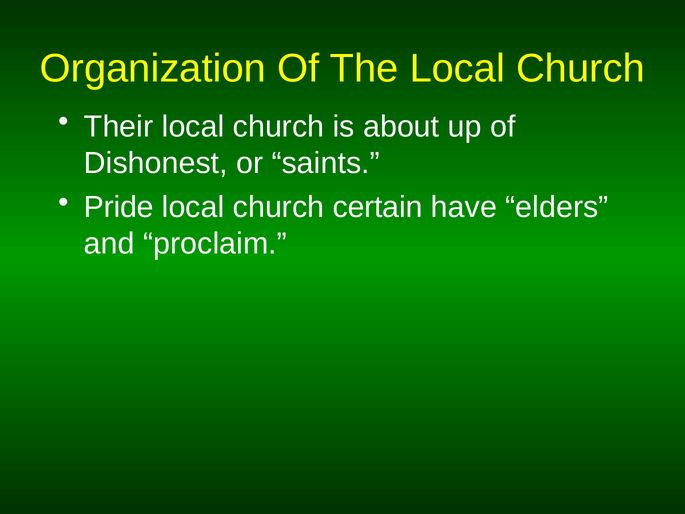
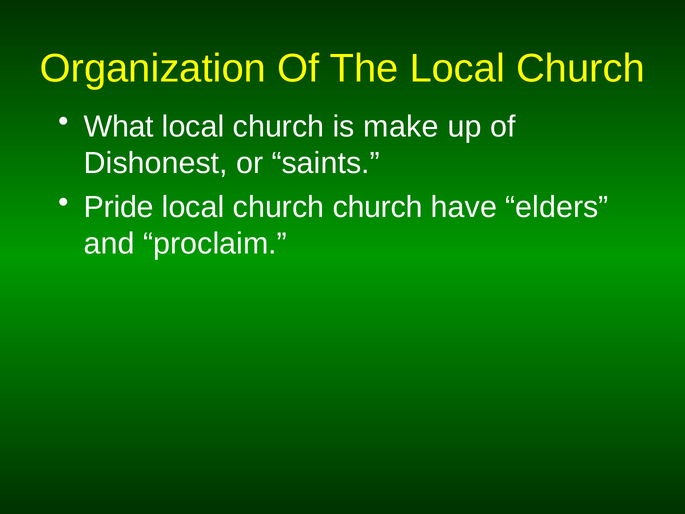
Their: Their -> What
about: about -> make
church certain: certain -> church
